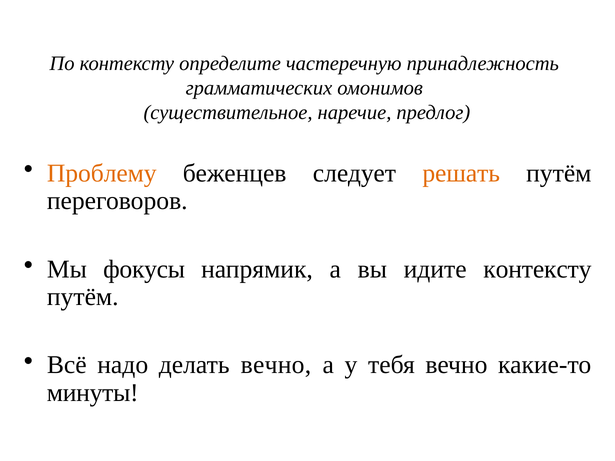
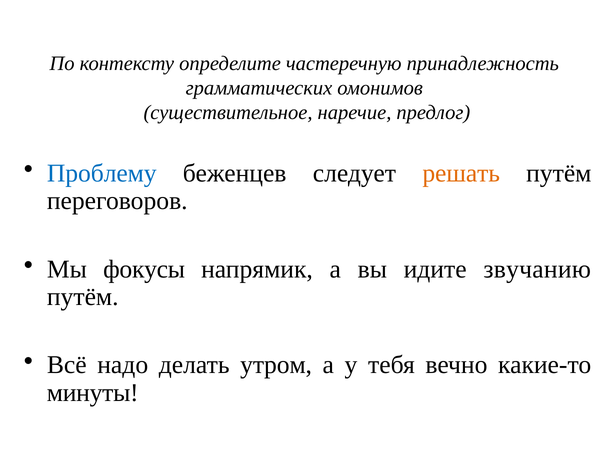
Проблему colour: orange -> blue
идите контексту: контексту -> звучанию
делать вечно: вечно -> утром
